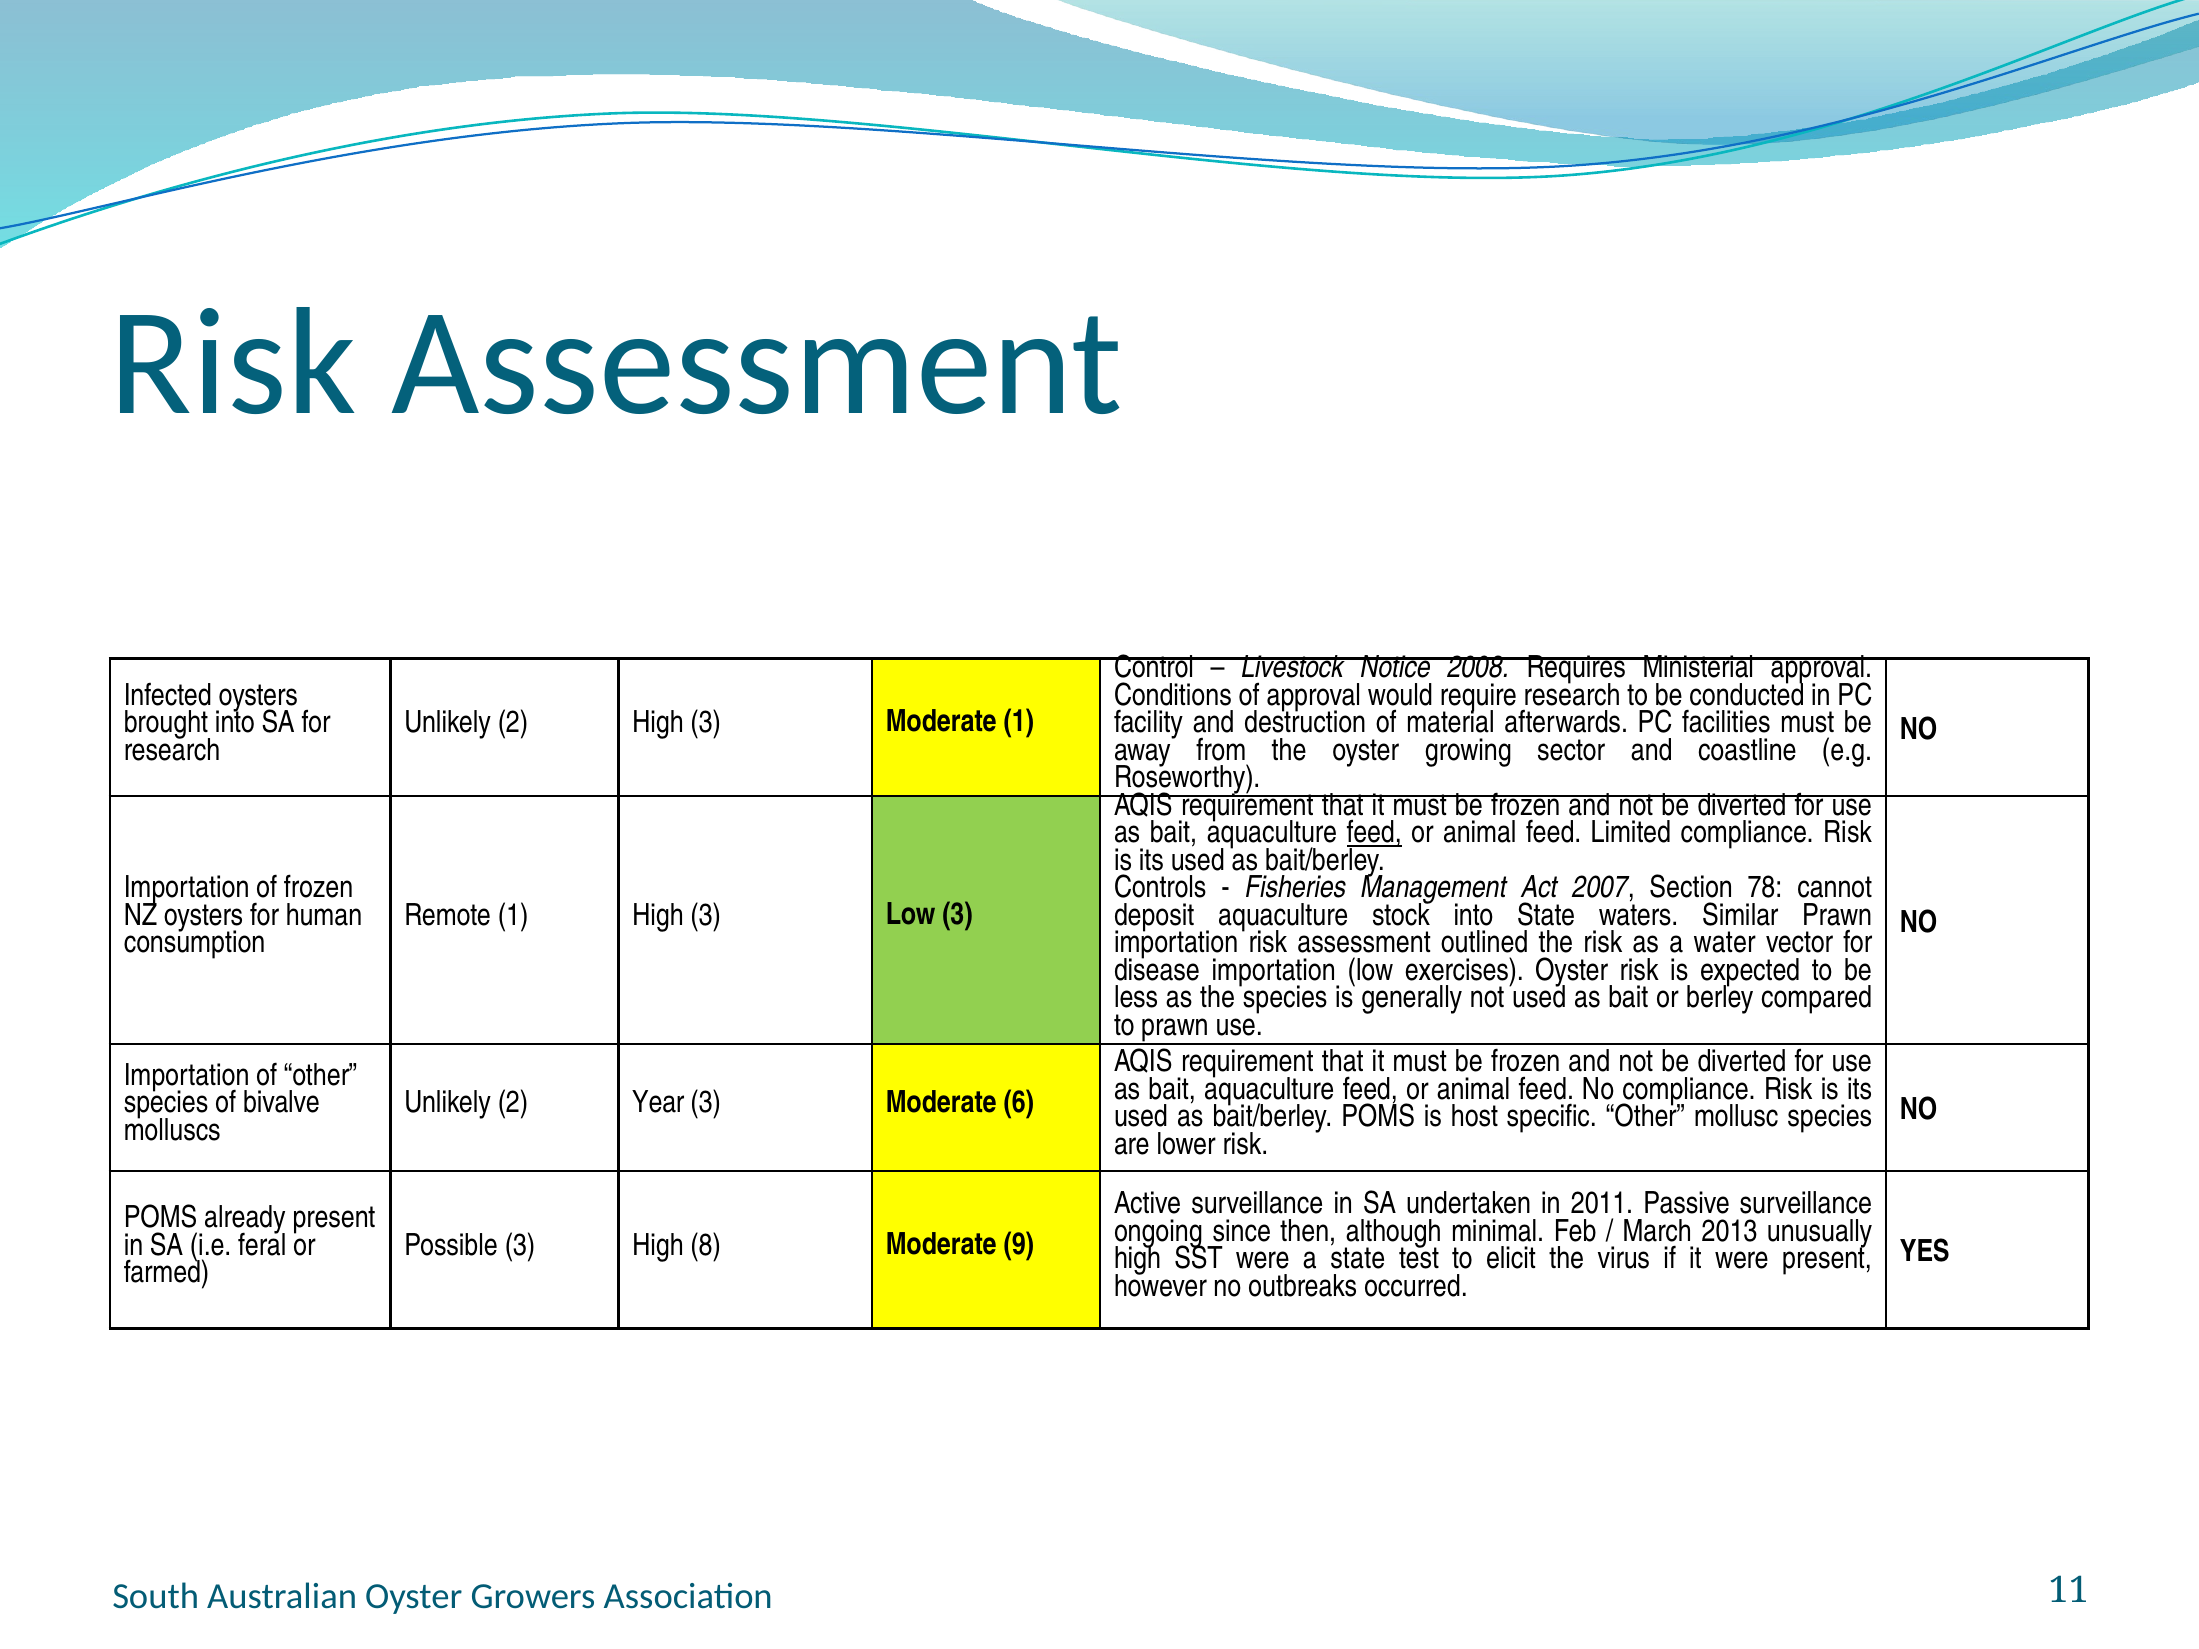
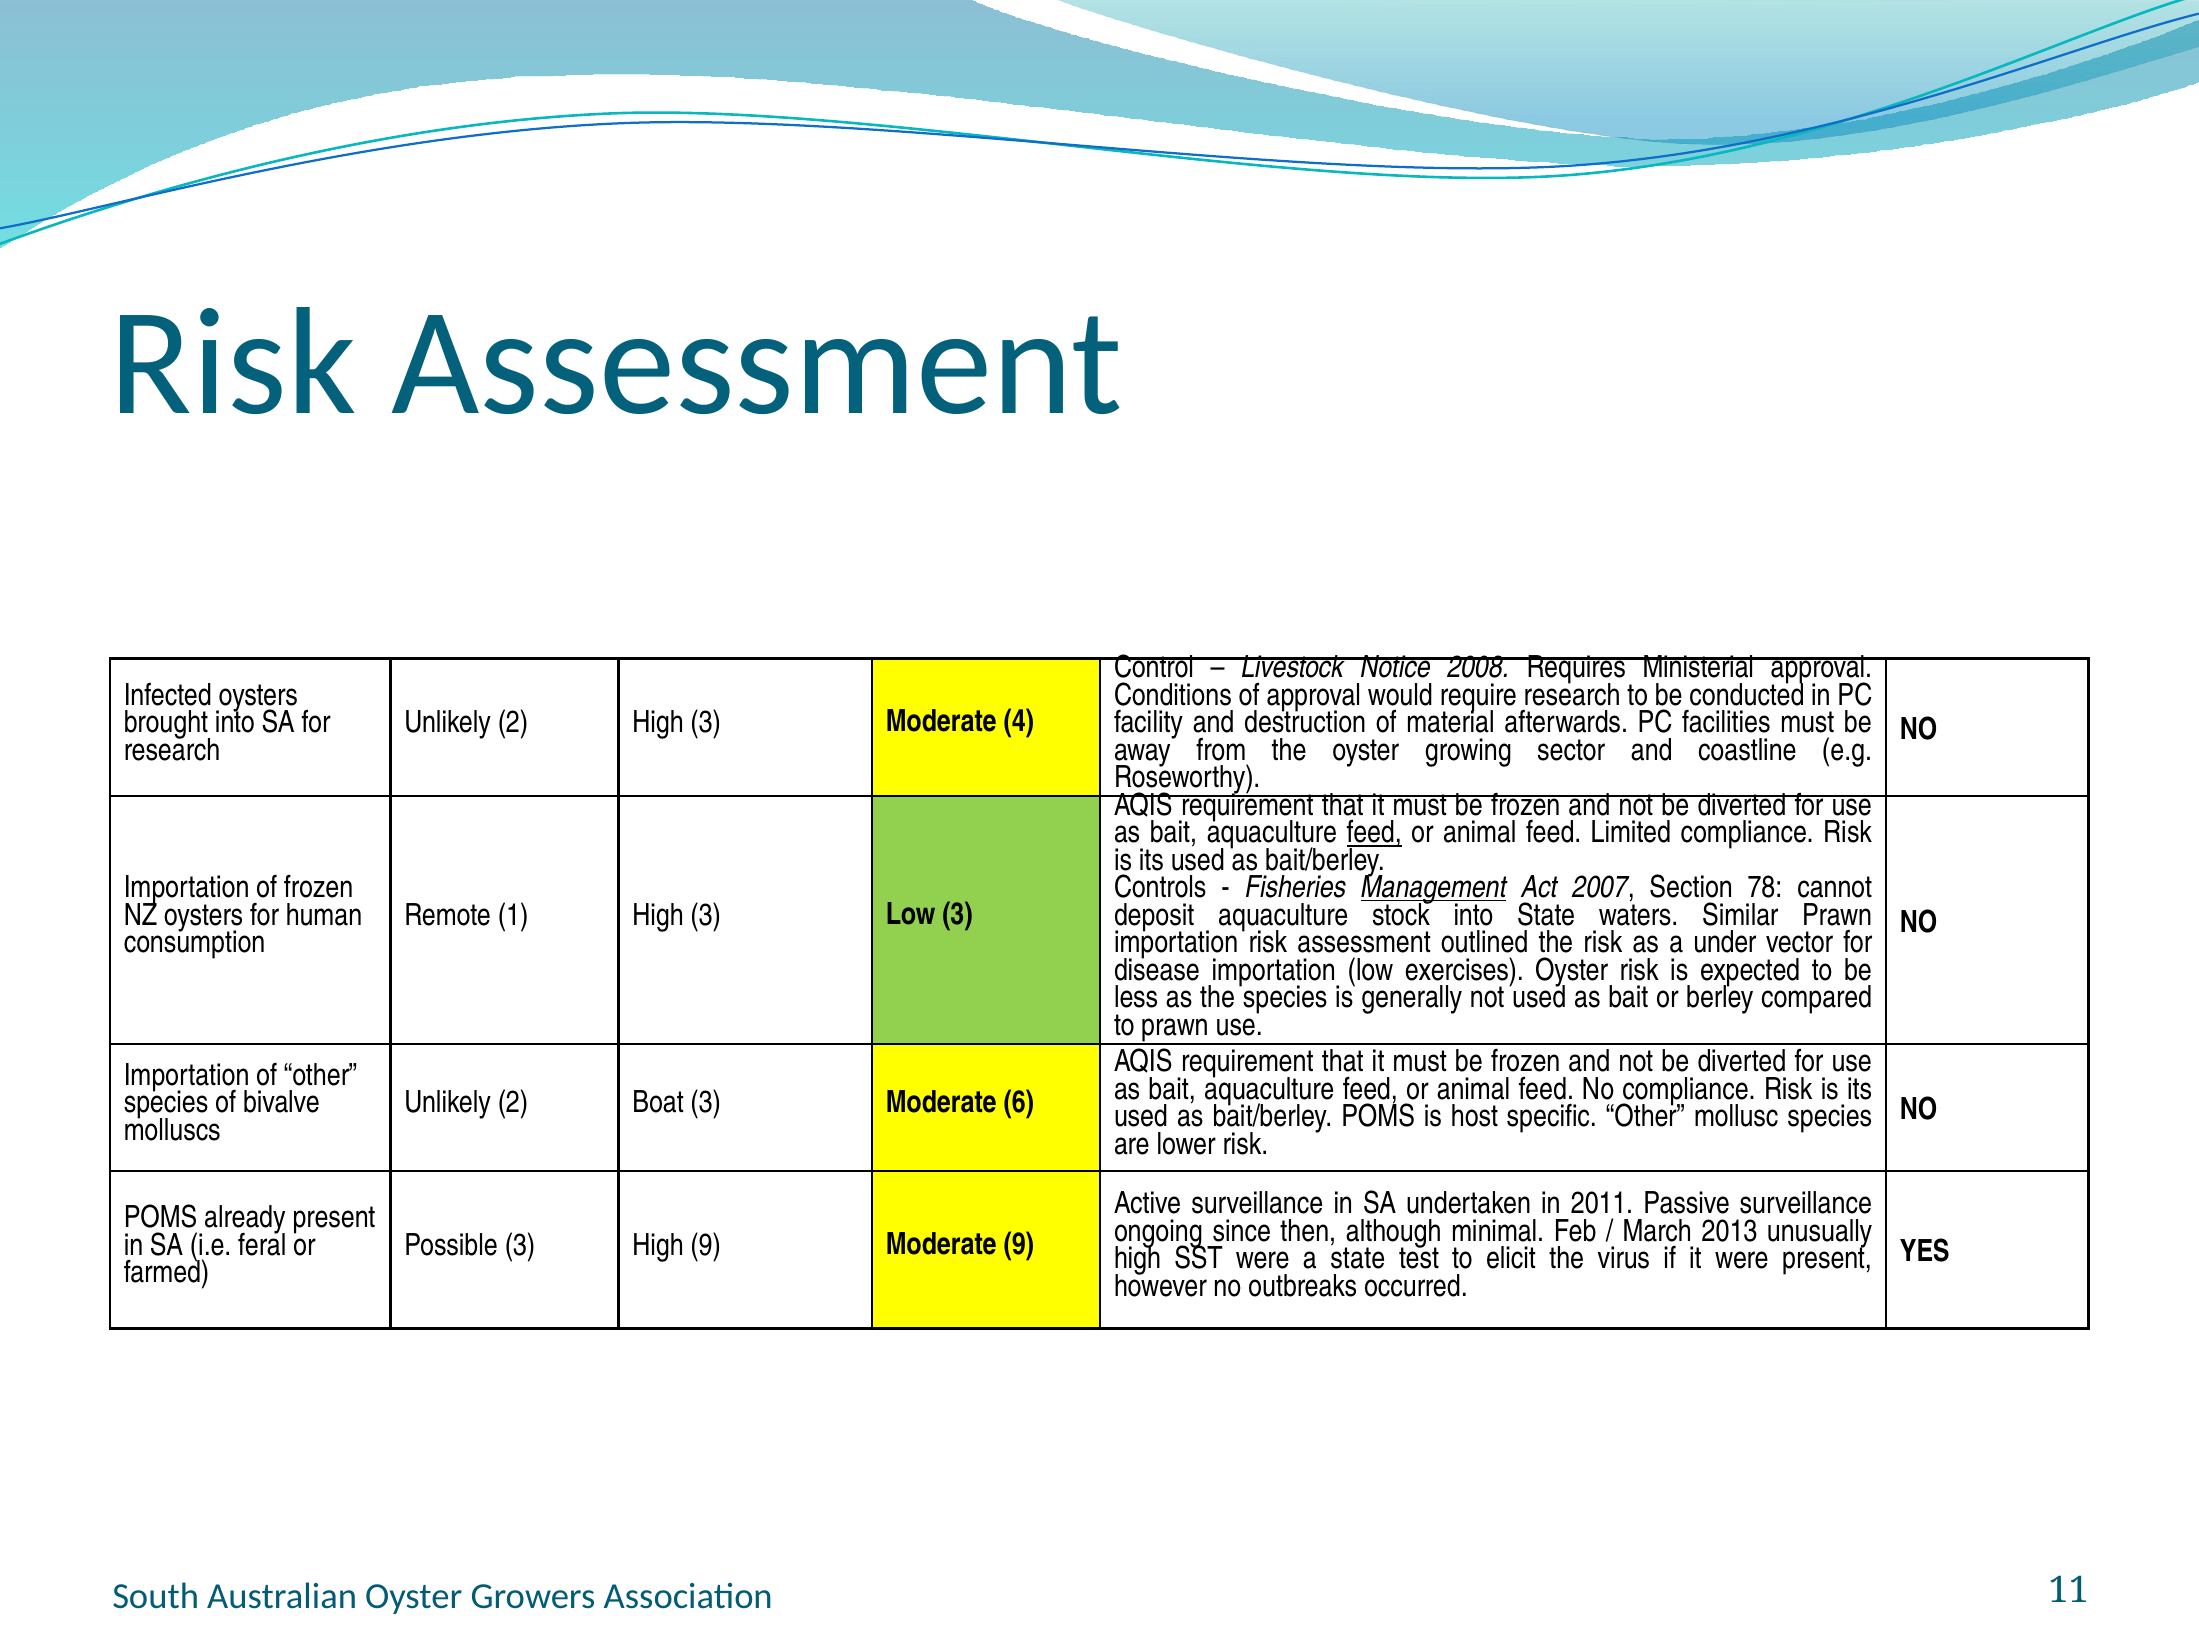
Moderate 1: 1 -> 4
Management underline: none -> present
water: water -> under
Year: Year -> Boat
High 8: 8 -> 9
